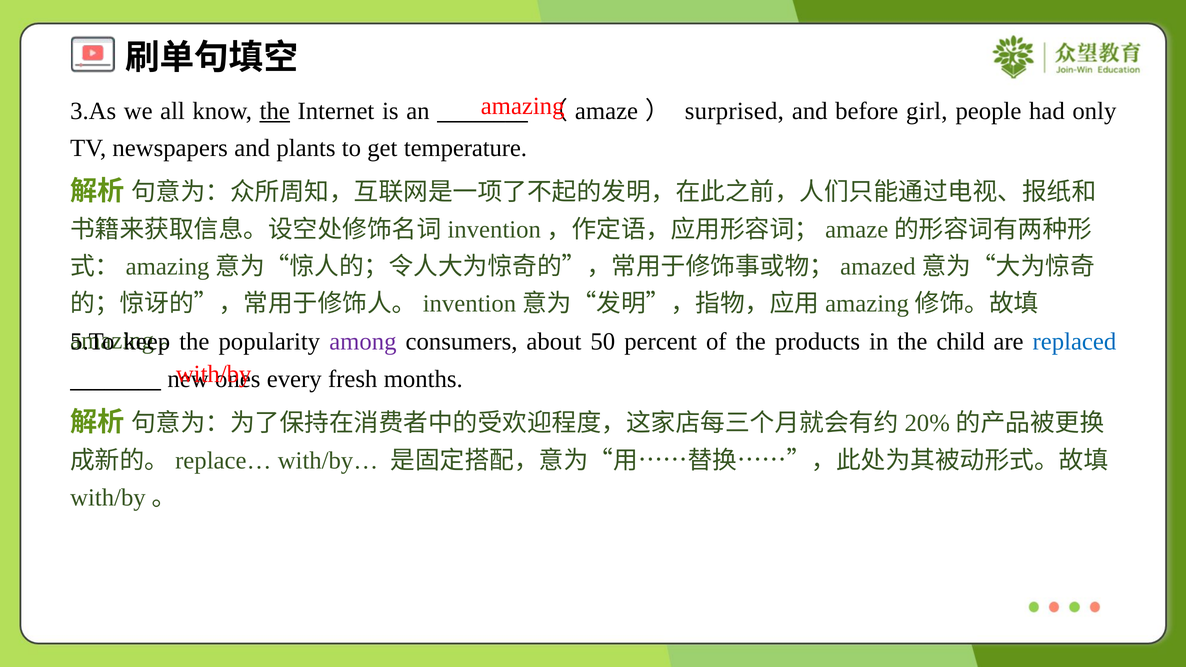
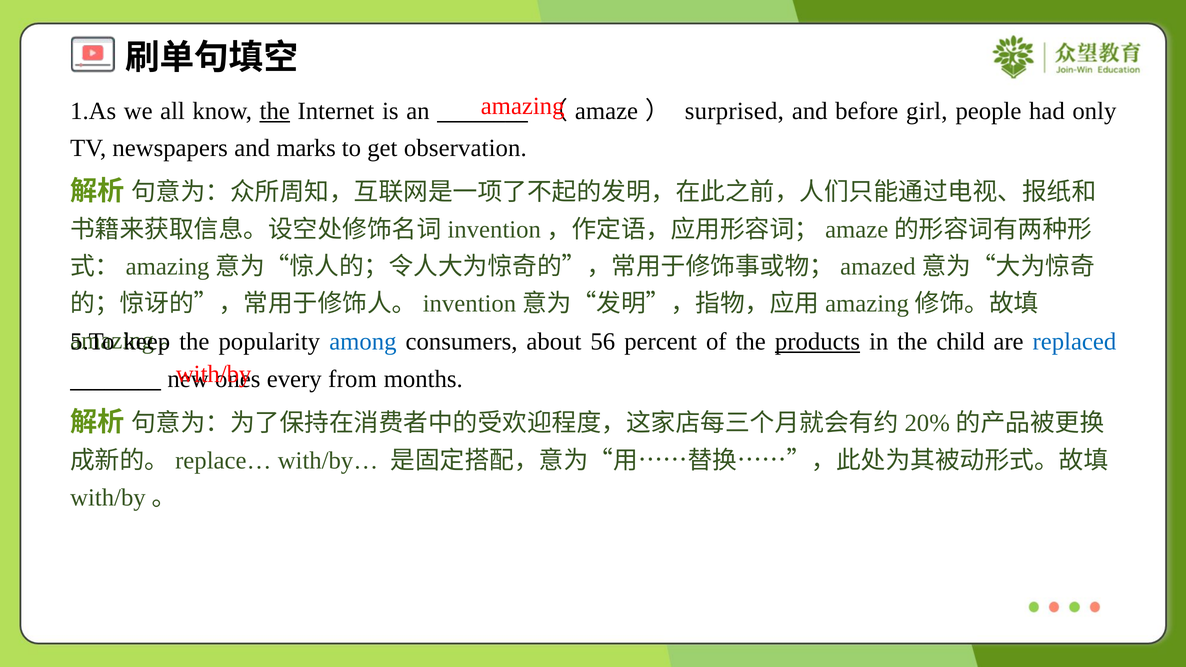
3.As: 3.As -> 1.As
plants: plants -> marks
temperature: temperature -> observation
among colour: purple -> blue
50: 50 -> 56
products underline: none -> present
fresh: fresh -> from
